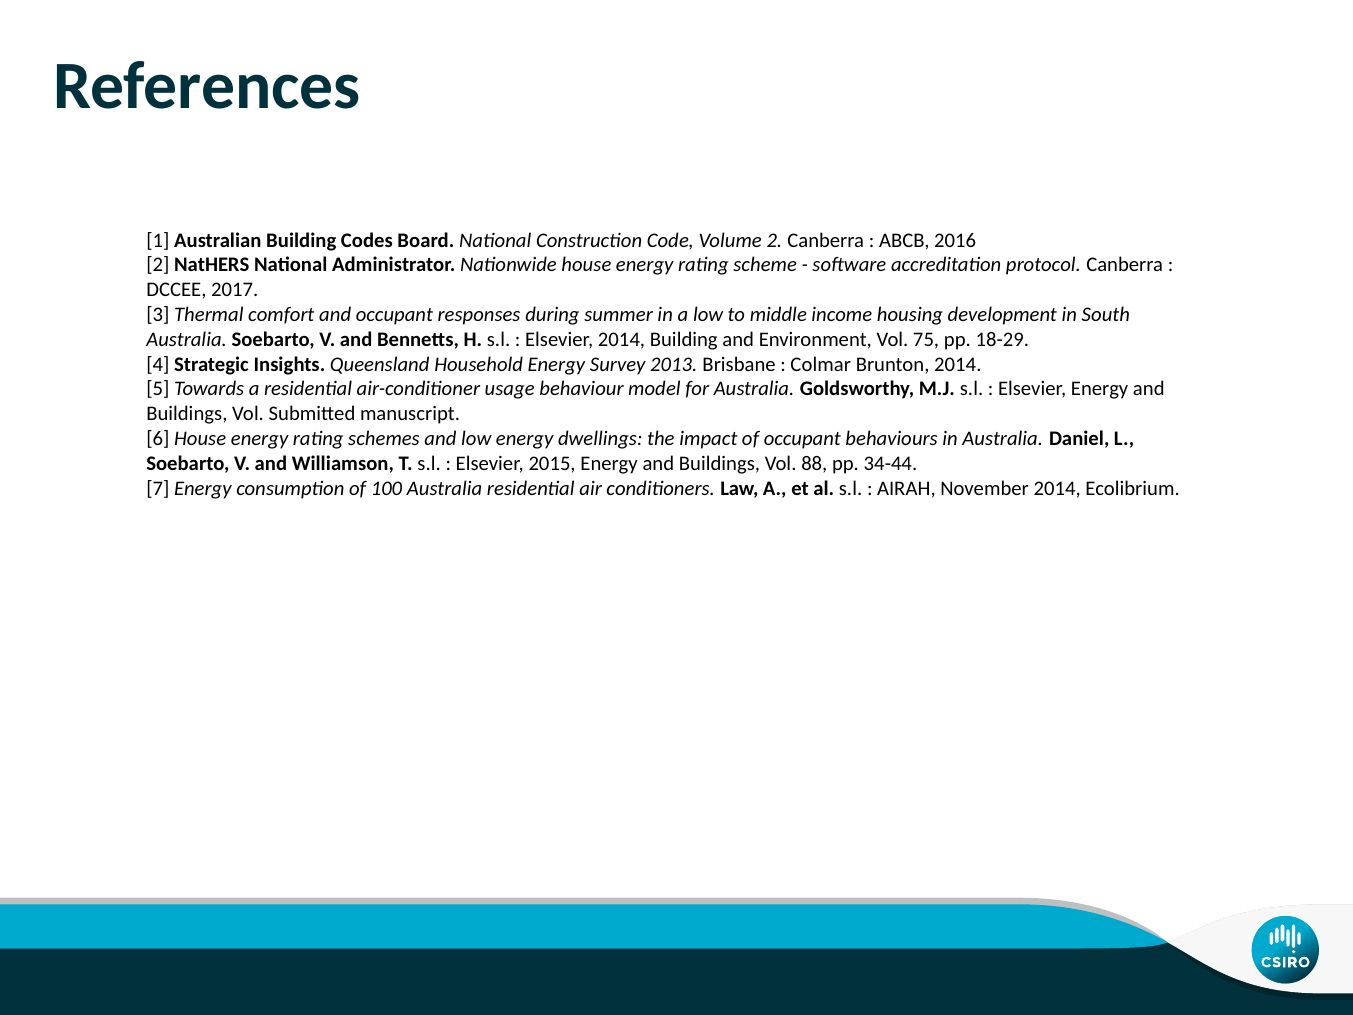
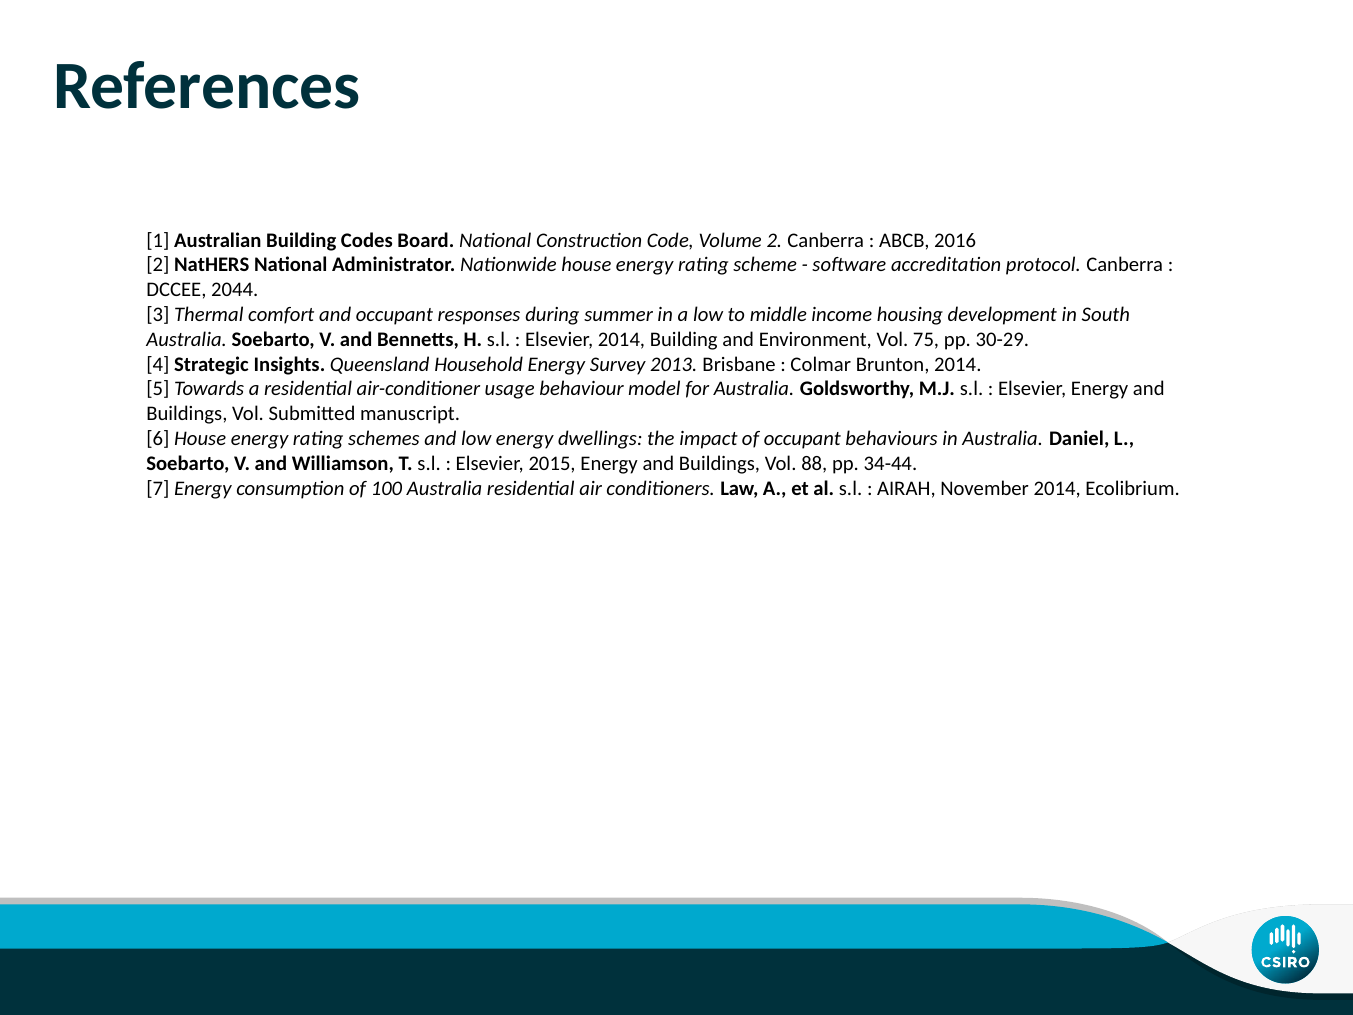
2017: 2017 -> 2044
18-29: 18-29 -> 30-29
